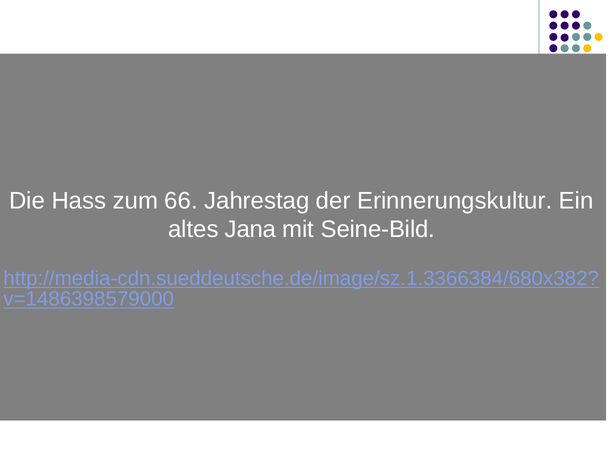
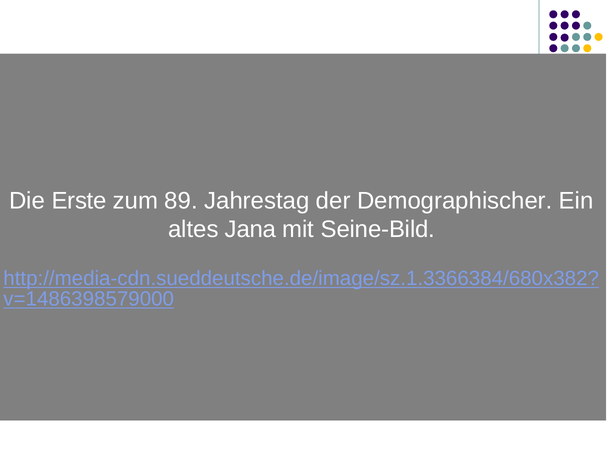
Hass: Hass -> Erste
66: 66 -> 89
Erinnerungskultur: Erinnerungskultur -> Demographischer
